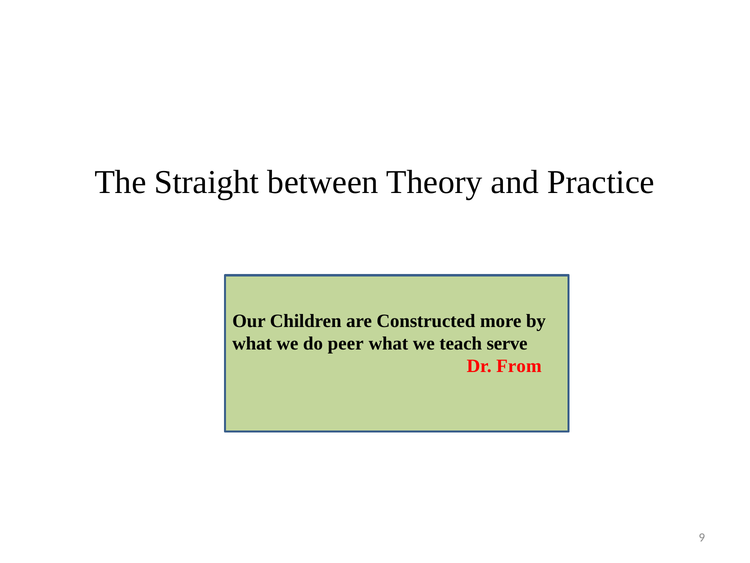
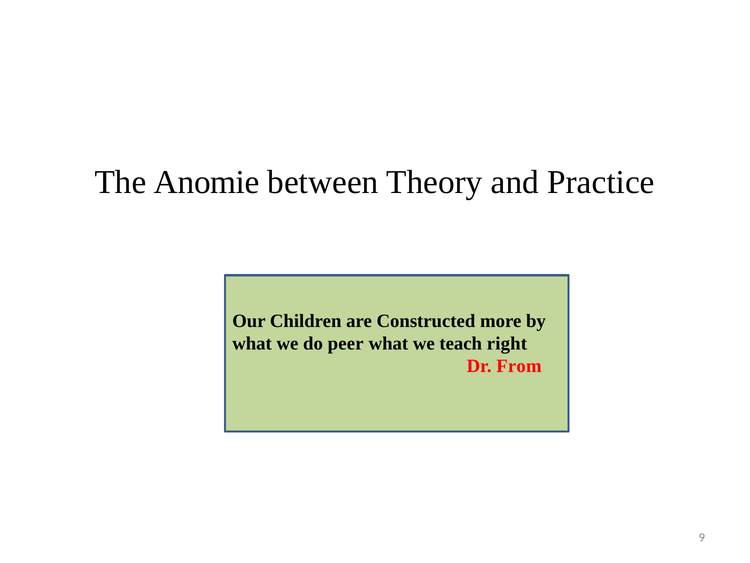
Straight: Straight -> Anomie
serve: serve -> right
